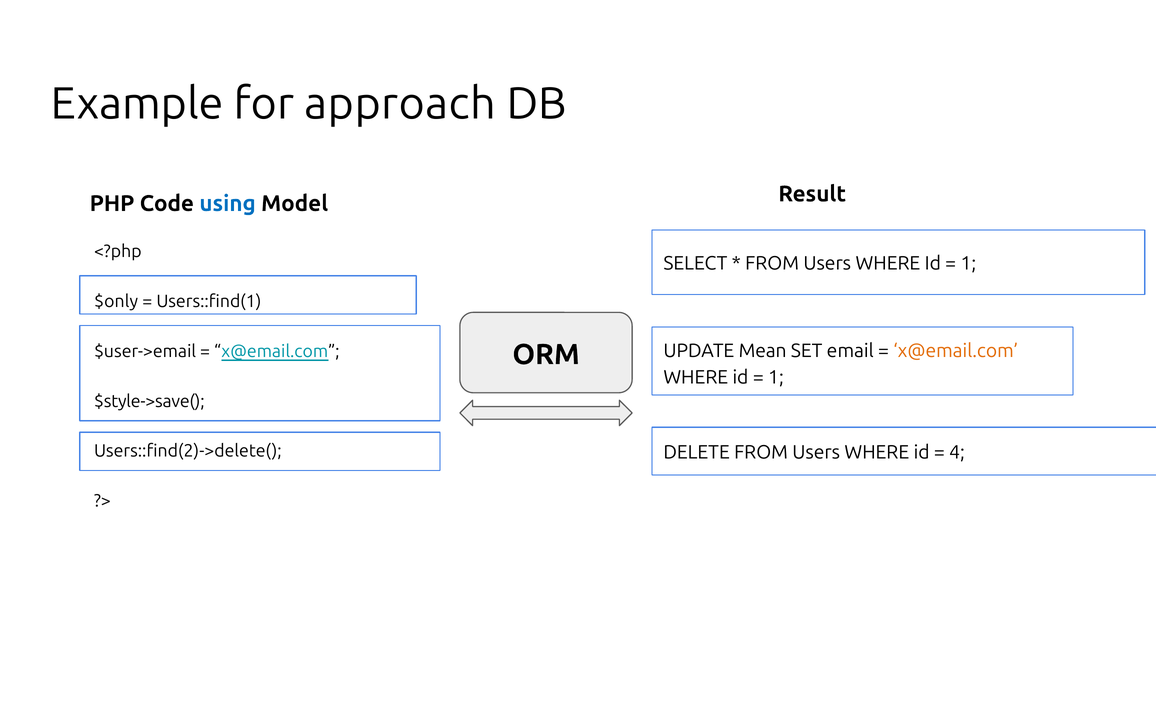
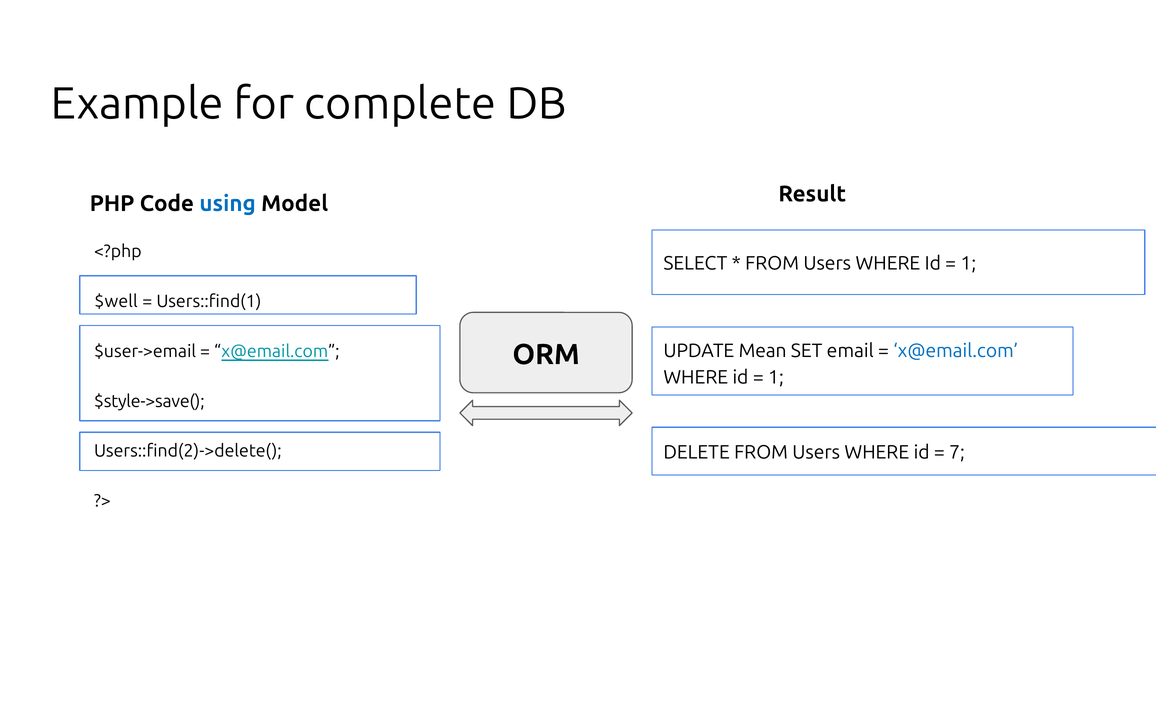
approach: approach -> complete
$only: $only -> $well
x@email.com at (956, 351) colour: orange -> blue
4: 4 -> 7
